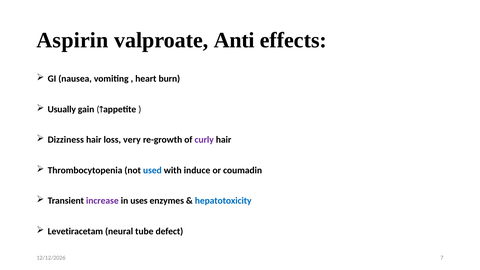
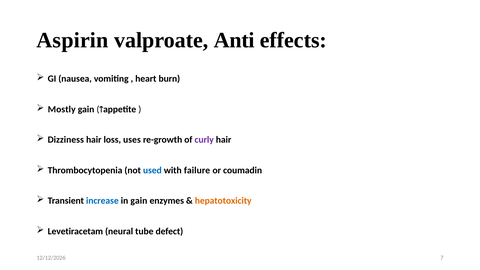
Usually: Usually -> Mostly
very: very -> uses
induce: induce -> failure
increase colour: purple -> blue
in uses: uses -> gain
hepatotoxicity colour: blue -> orange
